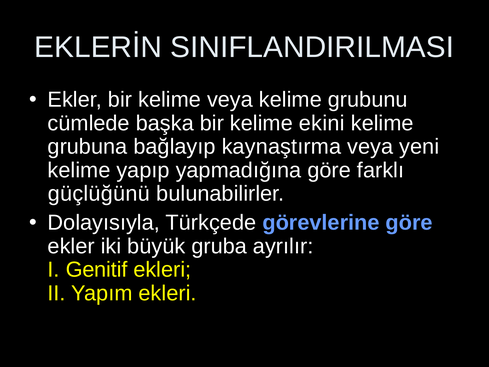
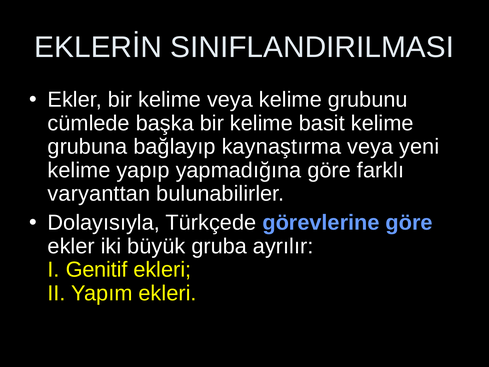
ekini: ekini -> basit
güçlüğünü: güçlüğünü -> varyanttan
